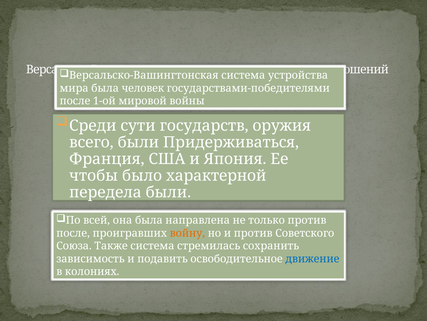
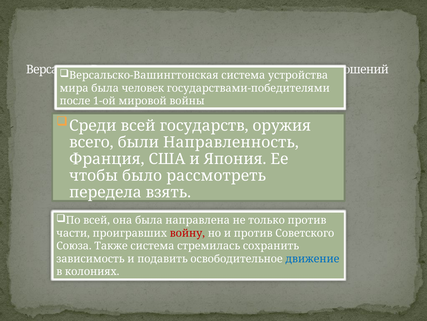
Среди сути: сути -> всей
Придерживаться: Придерживаться -> Направленность
характерной: характерной -> рассмотреть
передела были: были -> взять
после at (73, 233): после -> части
войну colour: orange -> red
